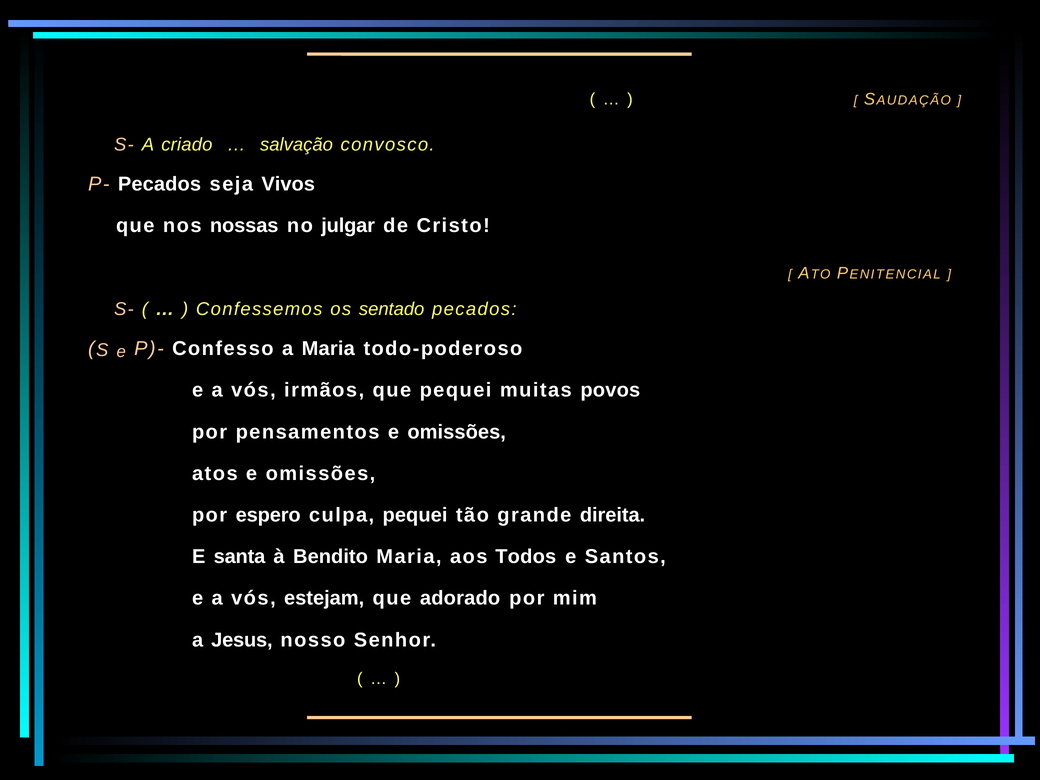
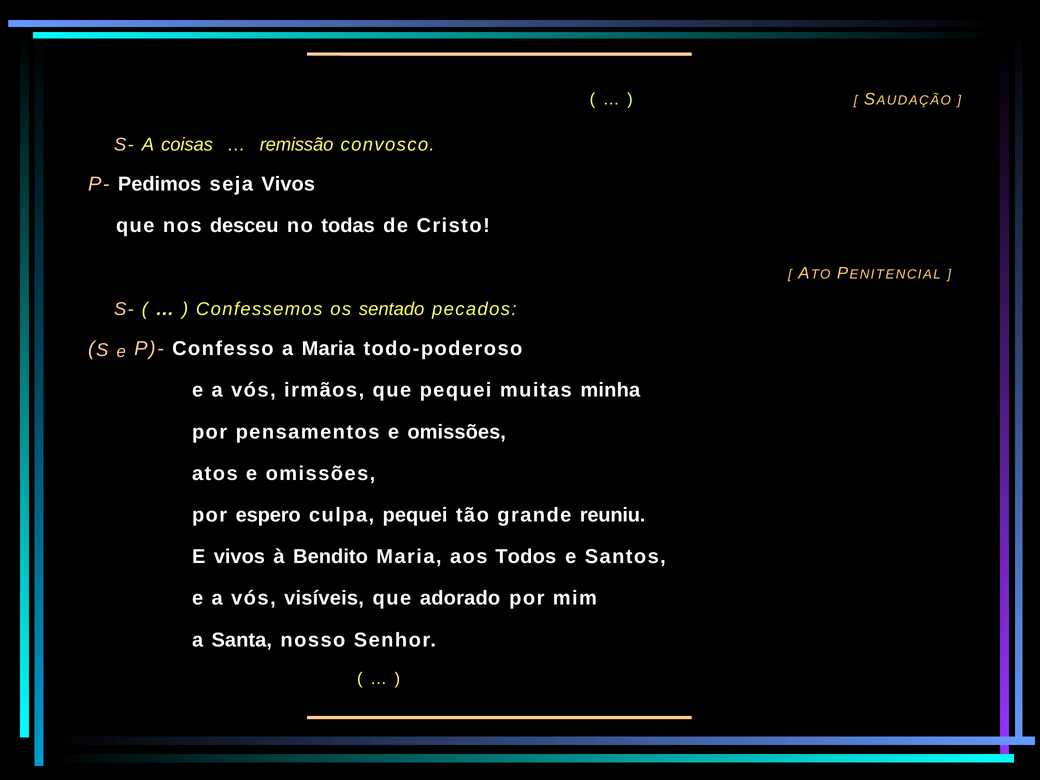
criado: criado -> coisas
salvação: salvação -> remissão
P- Pecados: Pecados -> Pedimos
nossas: nossas -> desceu
julgar: julgar -> todas
povos: povos -> minha
direita: direita -> reuniu
E santa: santa -> vivos
estejam: estejam -> visíveis
Jesus: Jesus -> Santa
